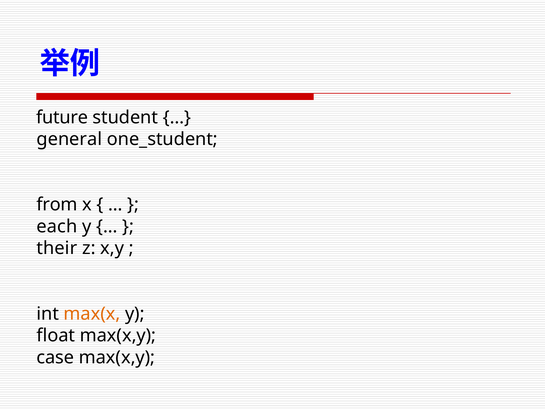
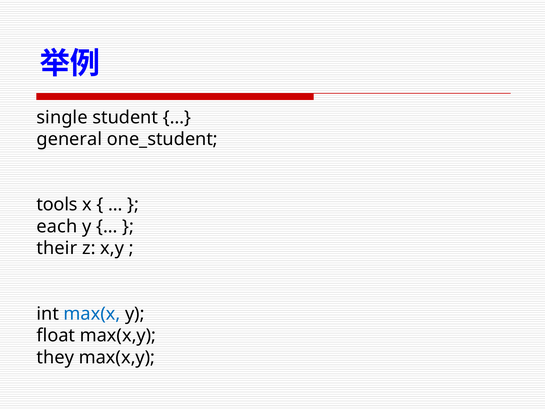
future: future -> single
from: from -> tools
max(x colour: orange -> blue
case: case -> they
